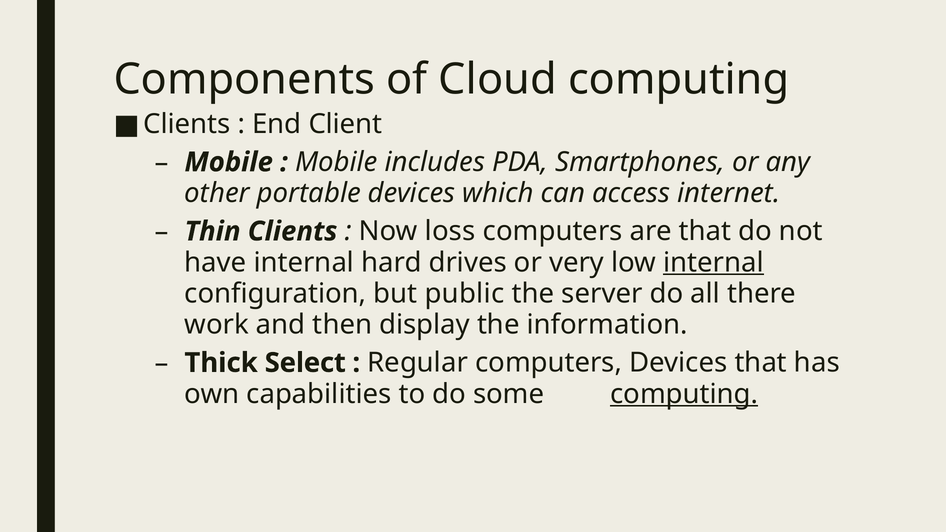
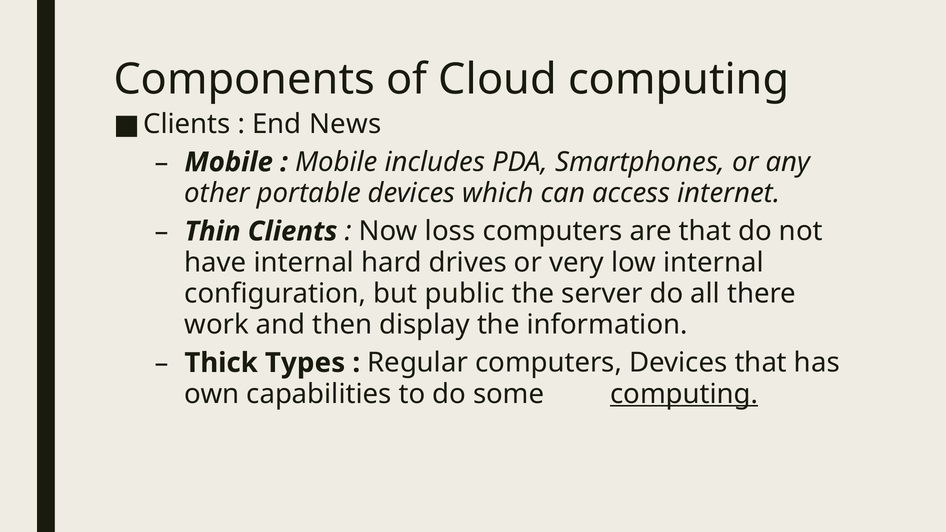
Client: Client -> News
internal at (713, 263) underline: present -> none
Select: Select -> Types
